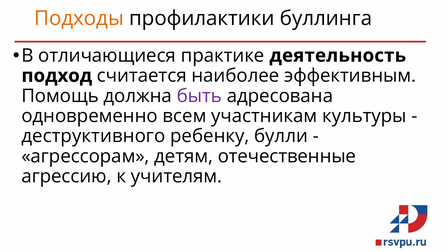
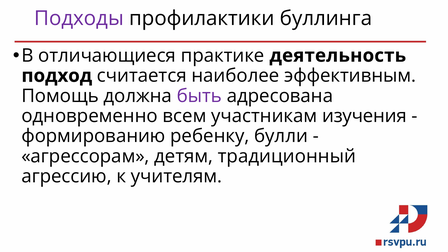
Подходы colour: orange -> purple
культуры: культуры -> изучения
деструктивного: деструктивного -> формированию
отечественные: отечественные -> традиционный
